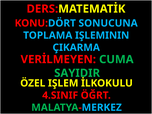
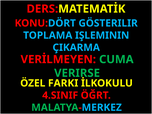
SONUCUNA: SONUCUNA -> GÖSTERILIR
SAYIDIR: SAYIDIR -> VERIRSE
IŞLEM: IŞLEM -> FARKI
